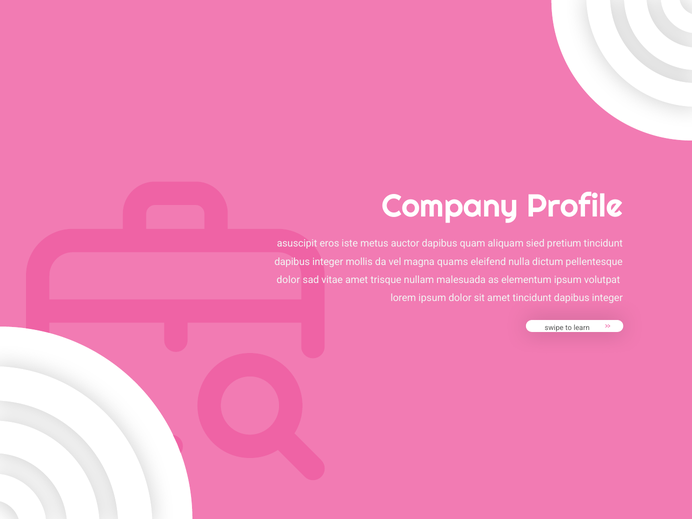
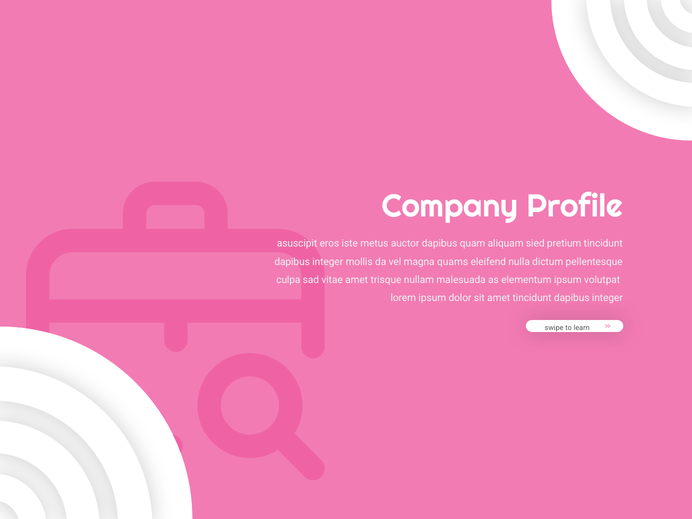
dolor at (288, 280): dolor -> culpa
